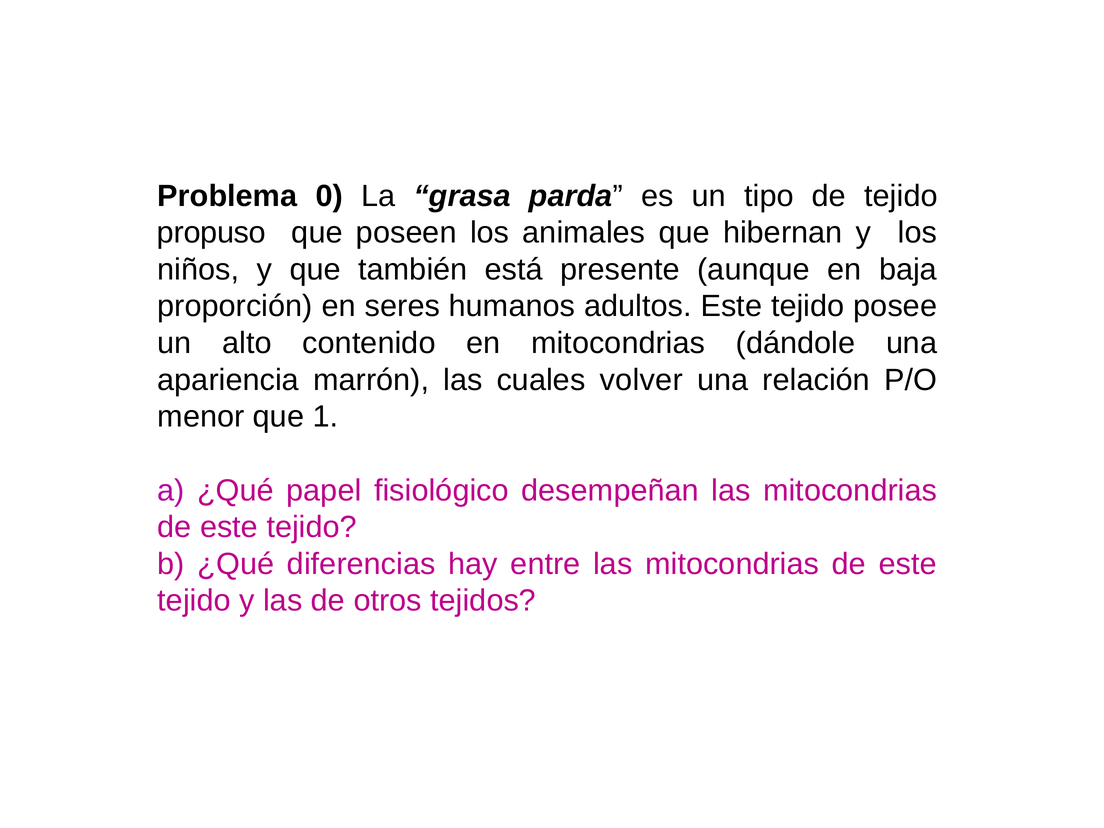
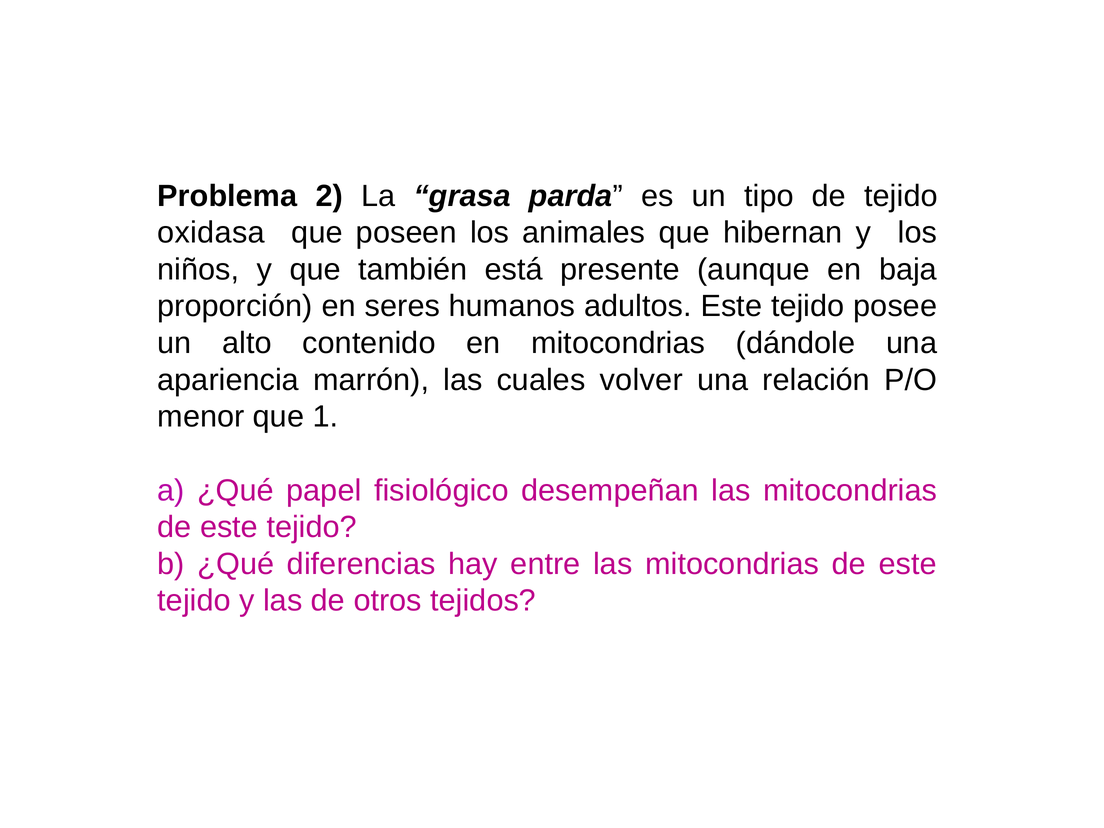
0: 0 -> 2
propuso: propuso -> oxidasa
